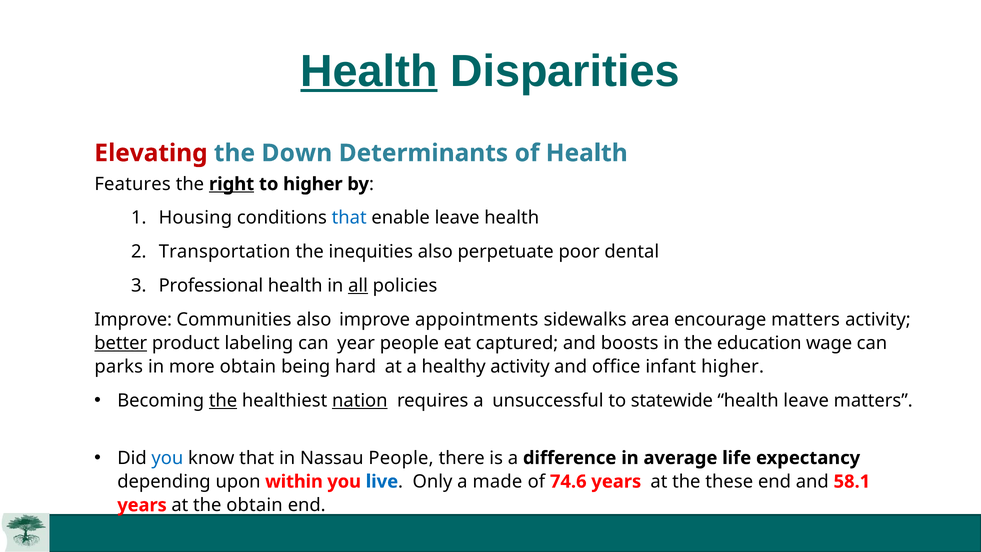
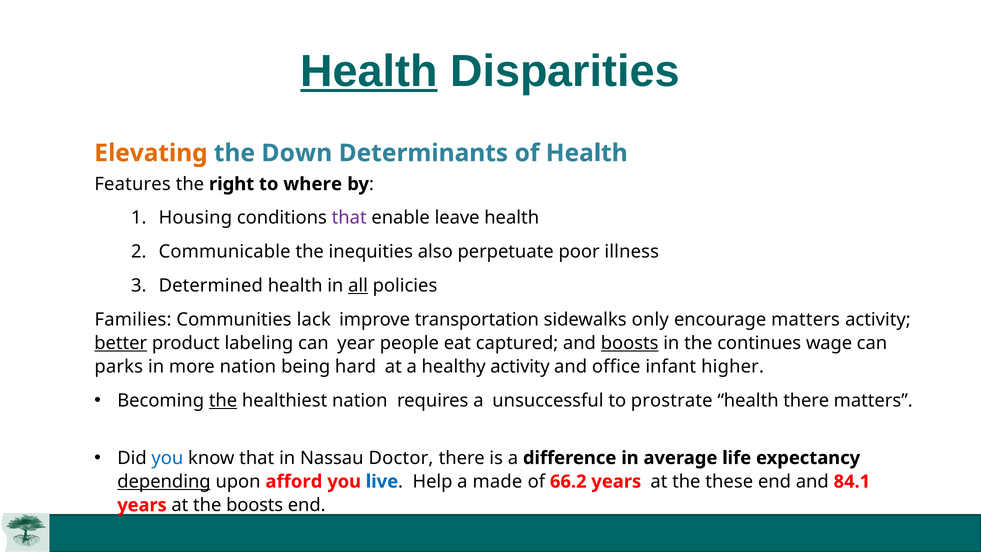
Elevating colour: red -> orange
right underline: present -> none
to higher: higher -> where
that at (349, 218) colour: blue -> purple
Transportation: Transportation -> Communicable
dental: dental -> illness
Professional: Professional -> Determined
Improve at (133, 319): Improve -> Families
Communities also: also -> lack
appointments: appointments -> transportation
area: area -> only
boosts at (630, 343) underline: none -> present
education: education -> continues
more obtain: obtain -> nation
nation at (360, 400) underline: present -> none
statewide: statewide -> prostrate
health leave: leave -> there
Nassau People: People -> Doctor
depending underline: none -> present
within: within -> afford
Only: Only -> Help
74.6: 74.6 -> 66.2
58.1: 58.1 -> 84.1
the obtain: obtain -> boosts
